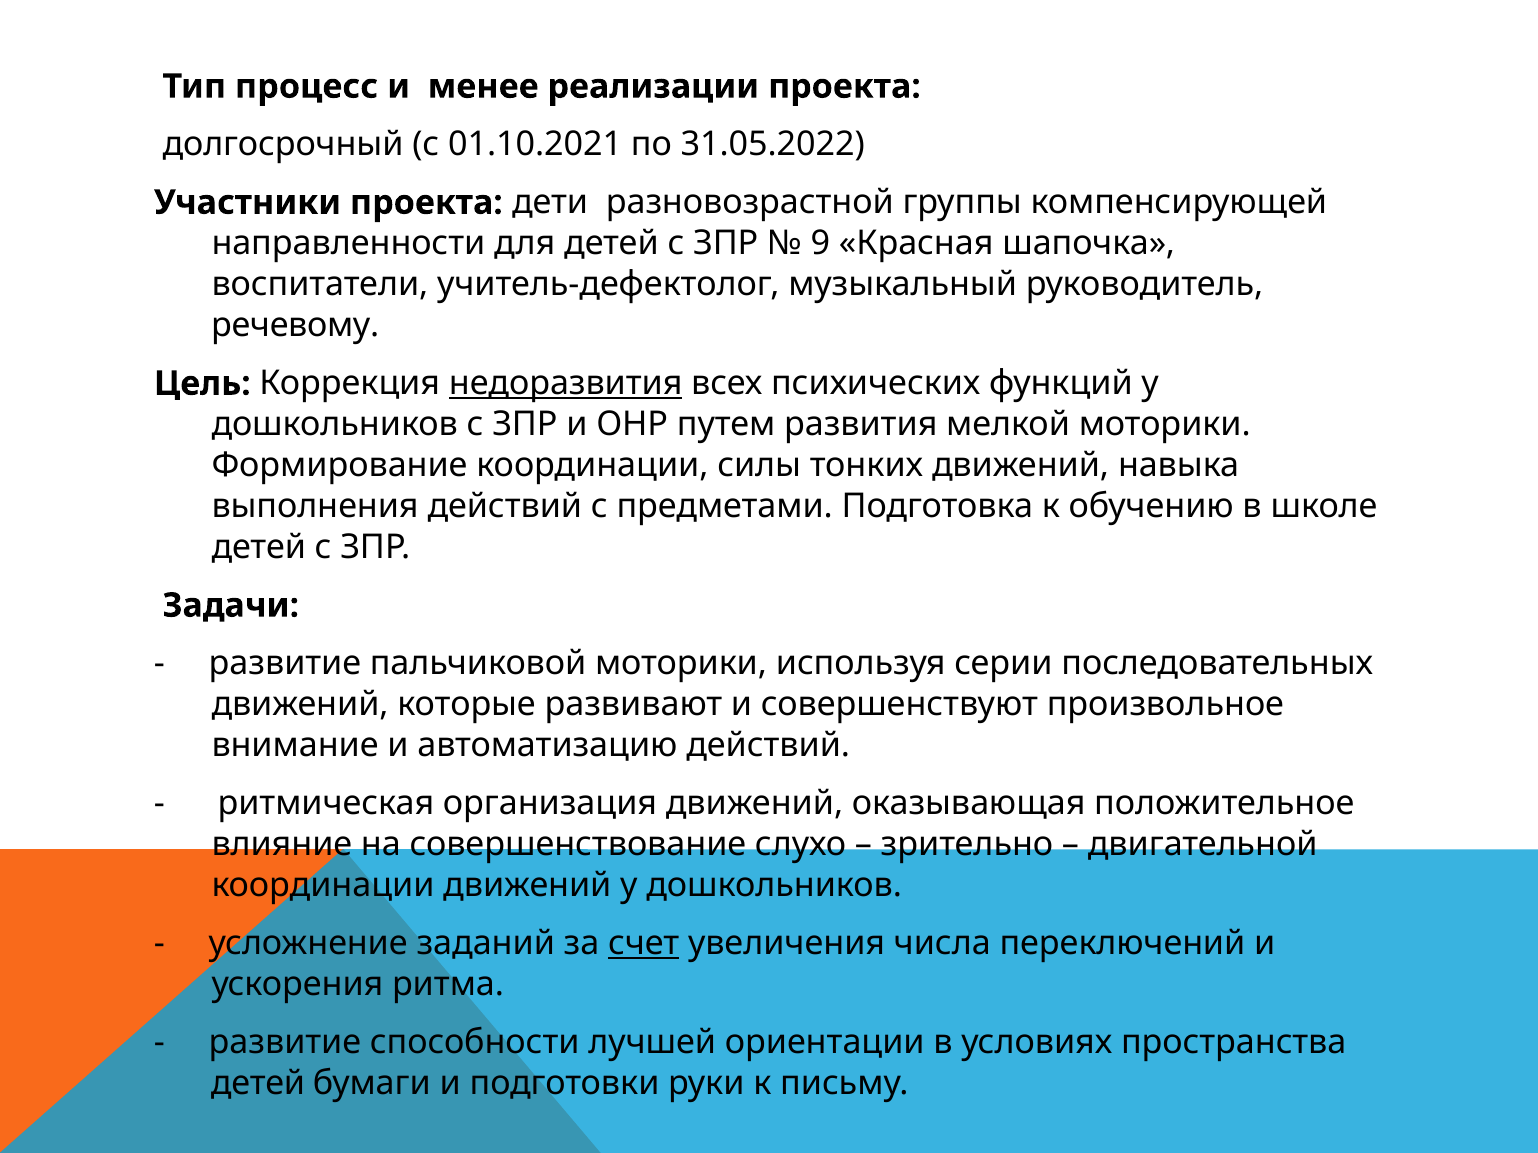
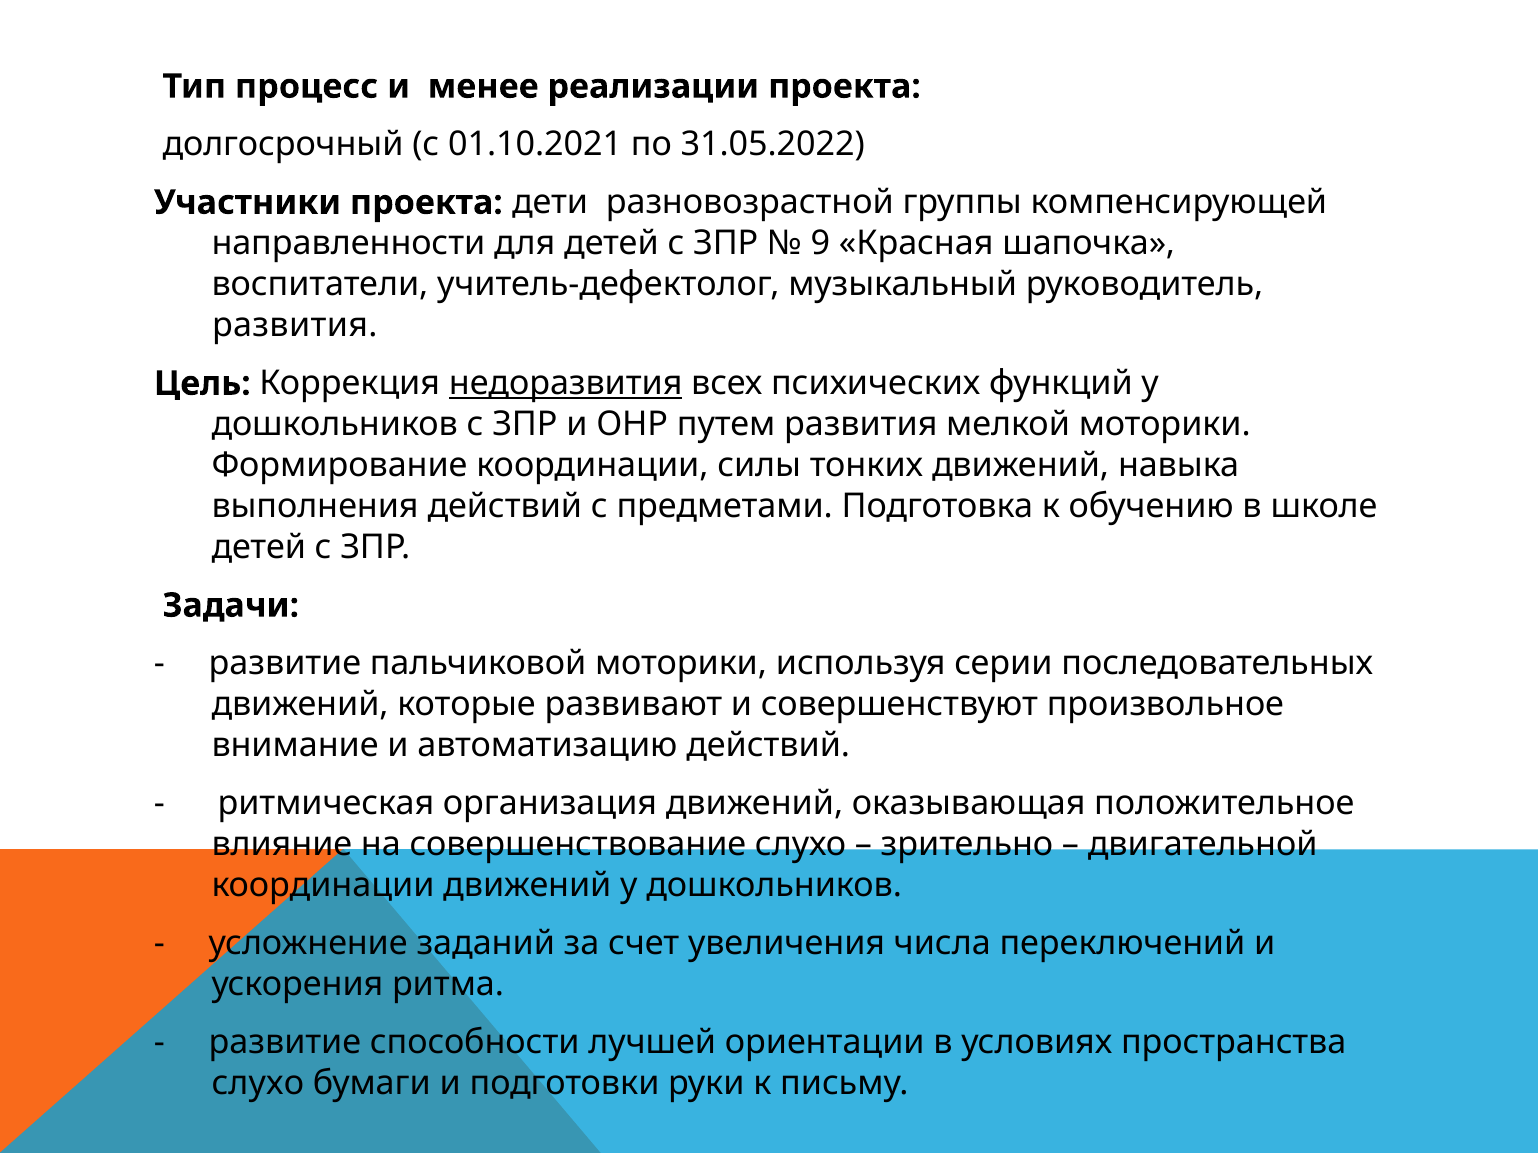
речевому at (295, 326): речевому -> развития
счет underline: present -> none
детей at (258, 1084): детей -> слухо
